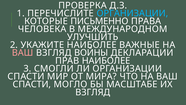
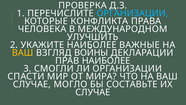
ПИСЬМЕННО: ПИСЬМЕННО -> КОНФЛИКТА
ВАШ at (23, 53) colour: pink -> yellow
СПАСТИ at (32, 84): СПАСТИ -> СЛУЧАЕ
МАСШТАБЕ: МАСШТАБЕ -> СОСТАВЬТЕ
ВЗГЛЯД at (93, 92): ВЗГЛЯД -> СЛУЧАЕ
